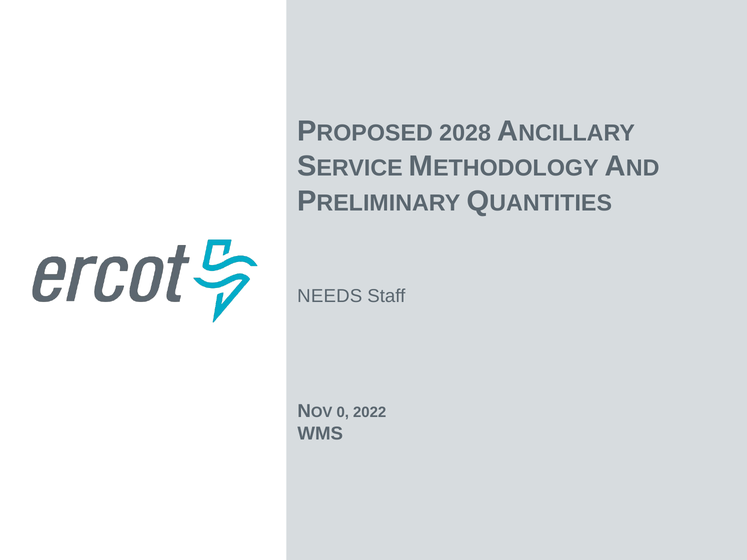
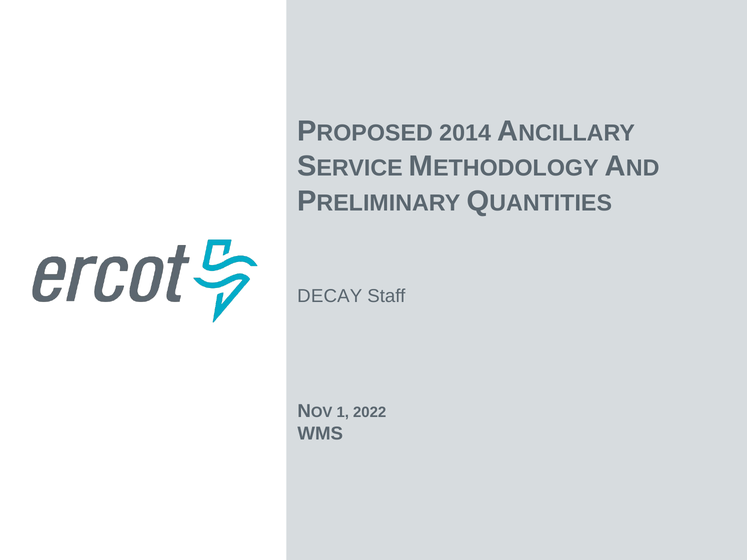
2028: 2028 -> 2014
NEEDS: NEEDS -> DECAY
0: 0 -> 1
